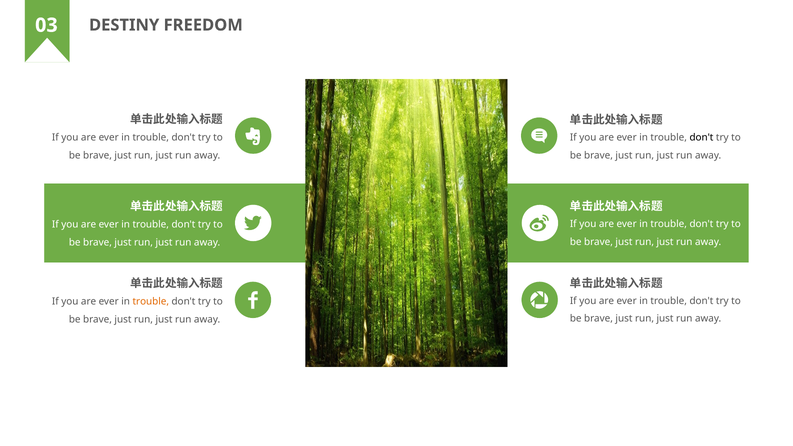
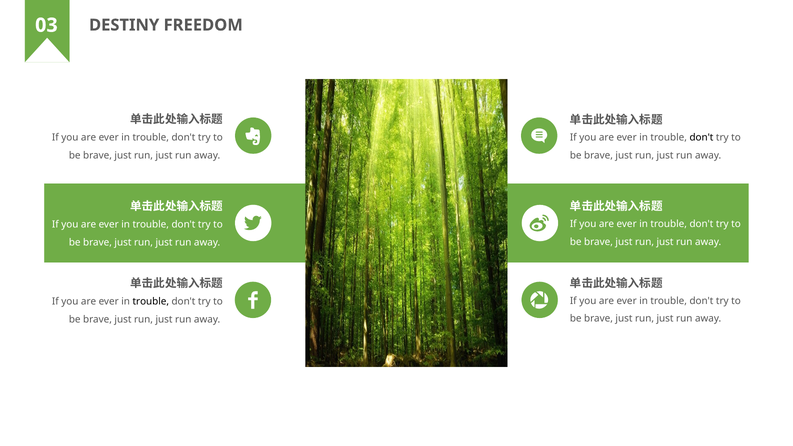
trouble at (151, 302) colour: orange -> black
